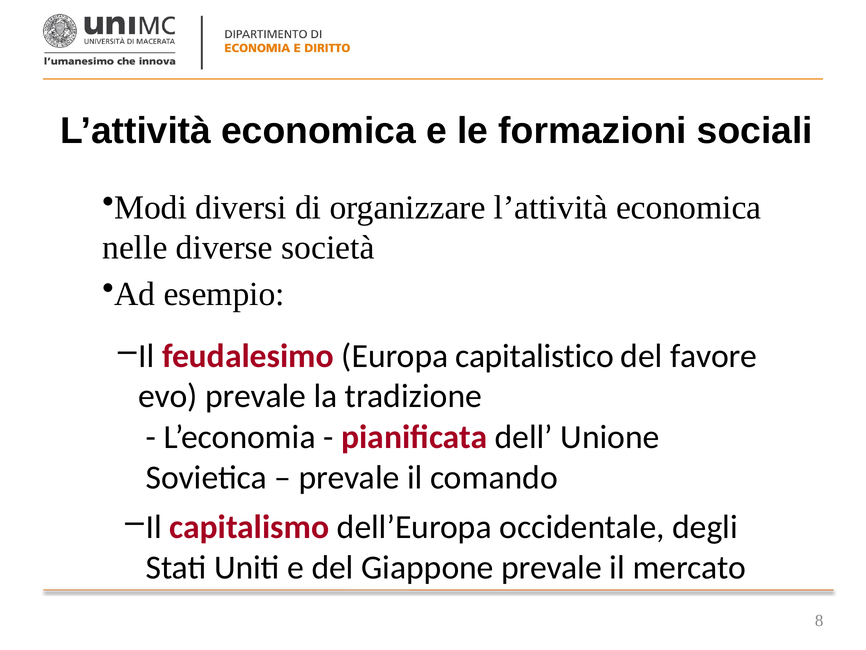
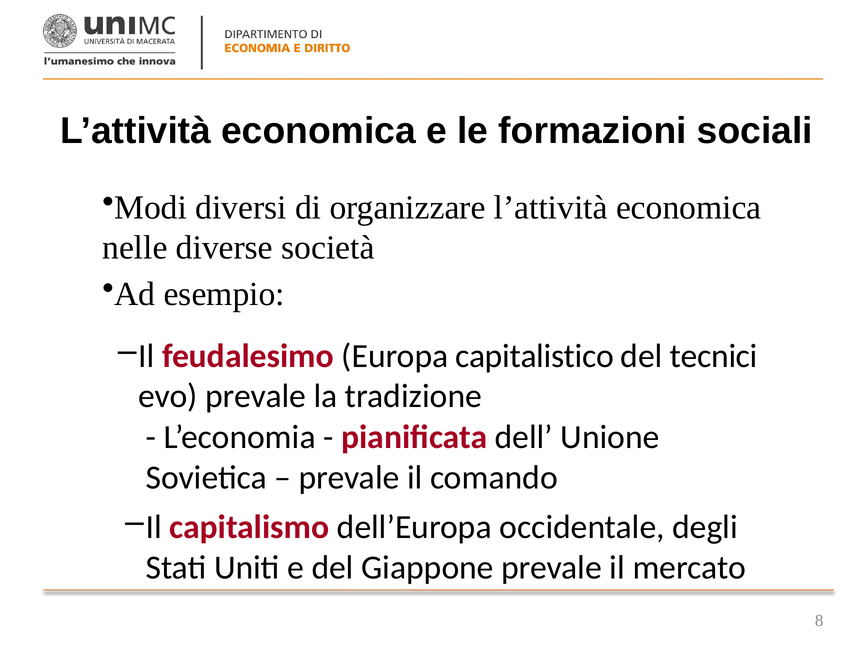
favore: favore -> tecnici
